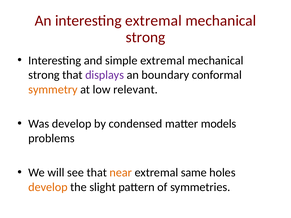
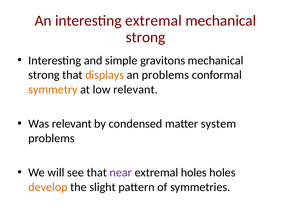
simple extremal: extremal -> gravitons
displays colour: purple -> orange
an boundary: boundary -> problems
Was develop: develop -> relevant
models: models -> system
near colour: orange -> purple
extremal same: same -> holes
